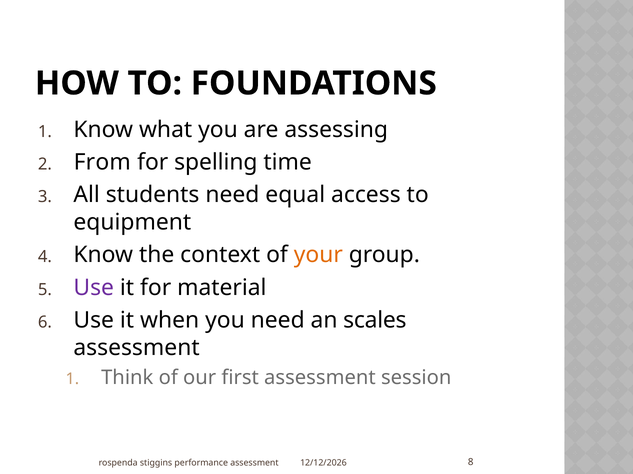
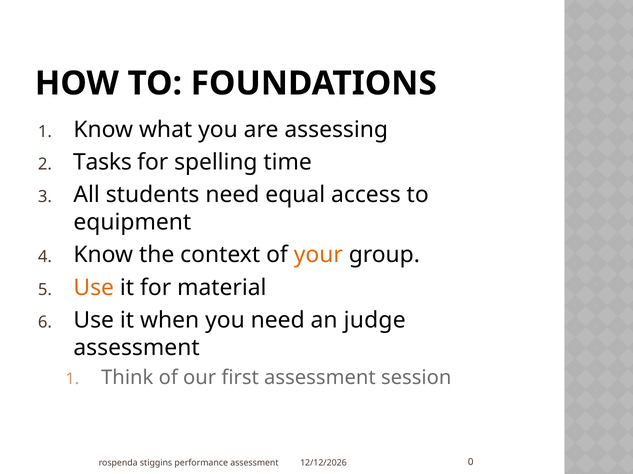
From: From -> Tasks
Use at (94, 288) colour: purple -> orange
scales: scales -> judge
8: 8 -> 0
